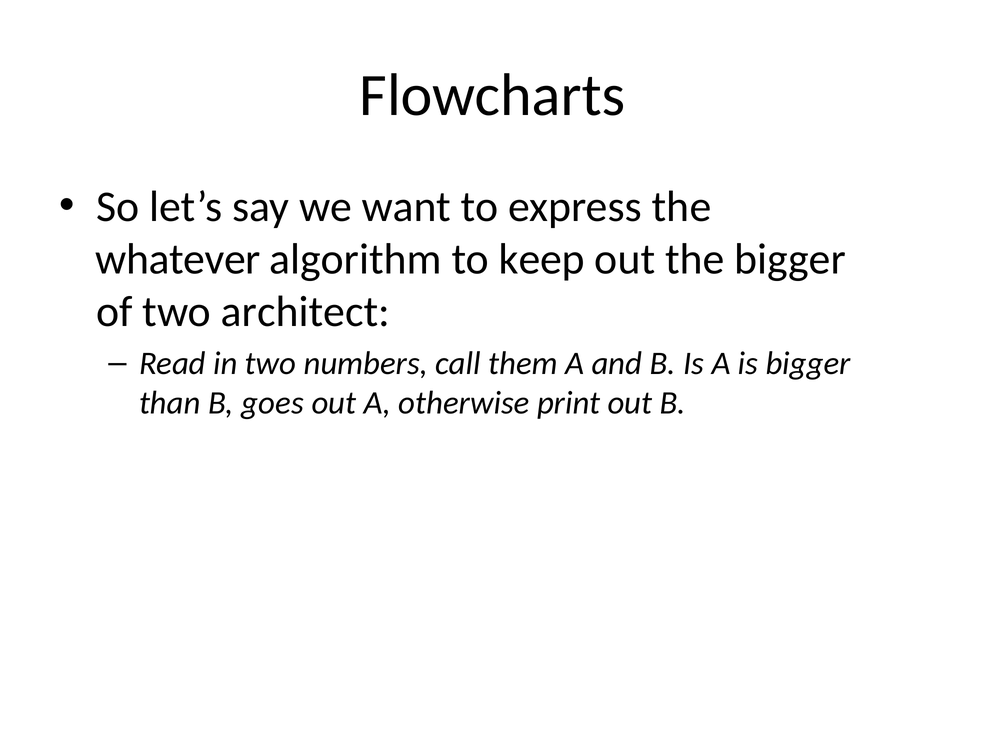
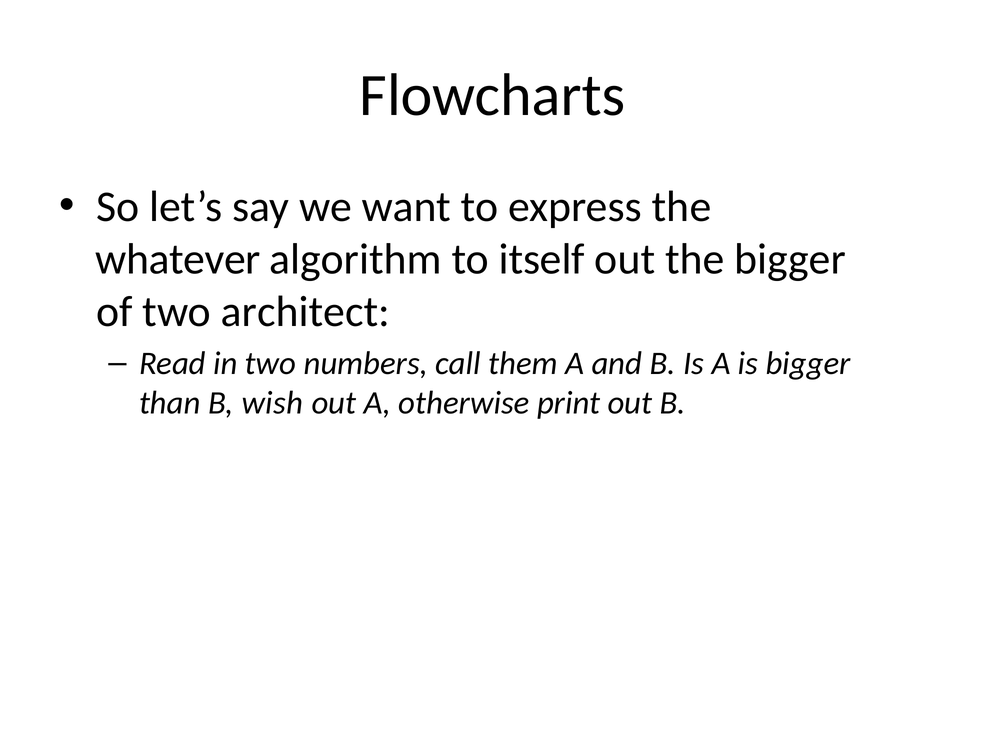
keep: keep -> itself
goes: goes -> wish
